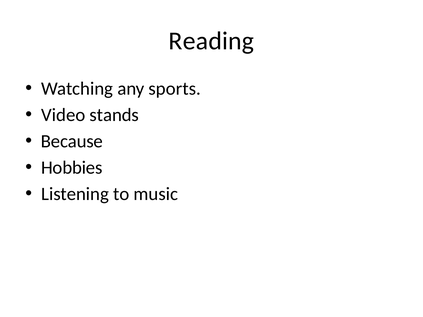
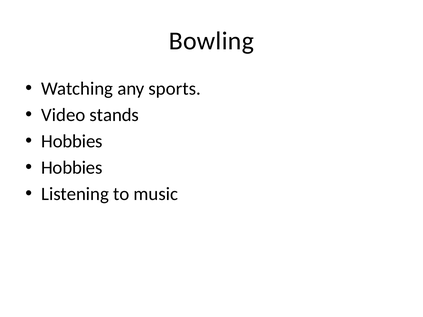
Reading: Reading -> Bowling
Because at (72, 141): Because -> Hobbies
